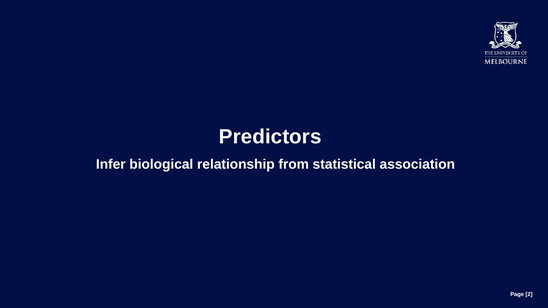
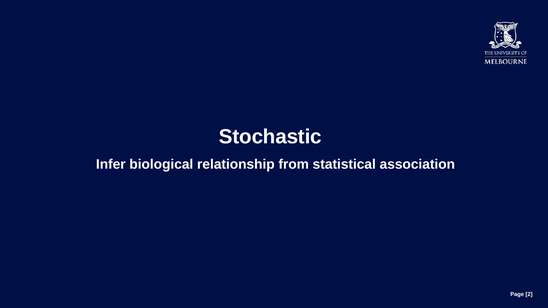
Predictors: Predictors -> Stochastic
